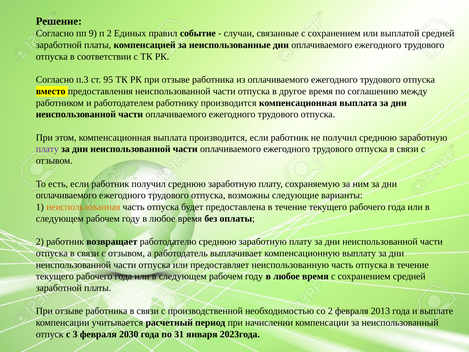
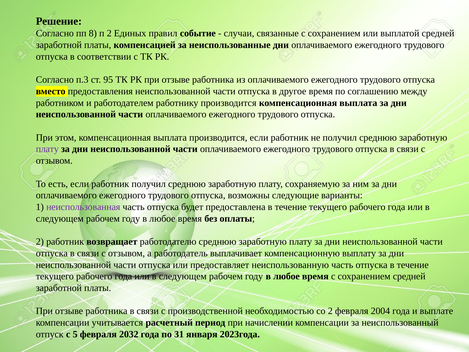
9: 9 -> 8
неиспользованная colour: orange -> purple
2013: 2013 -> 2004
3: 3 -> 5
2030: 2030 -> 2032
